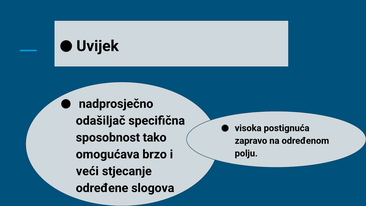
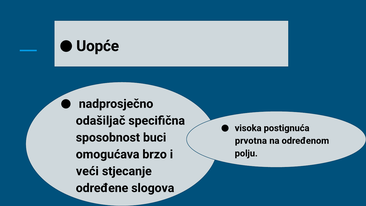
Uvijek: Uvijek -> Uopće
tako: tako -> buci
zapravo: zapravo -> prvotna
